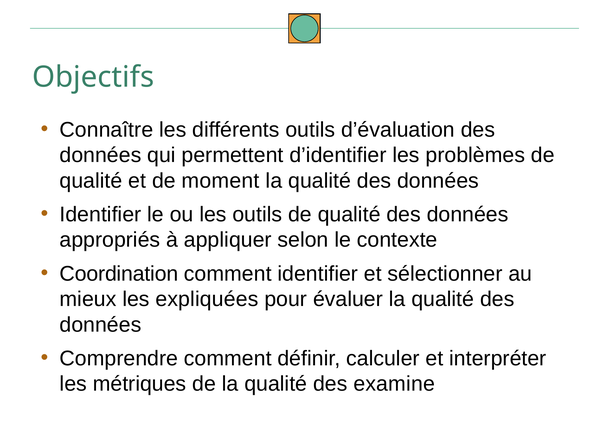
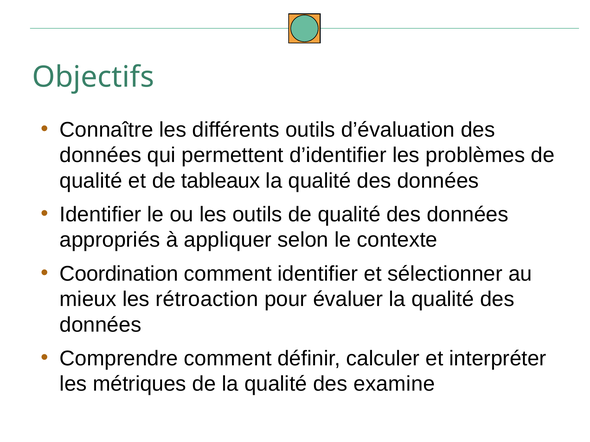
moment: moment -> tableaux
expliquées: expliquées -> rétroaction
